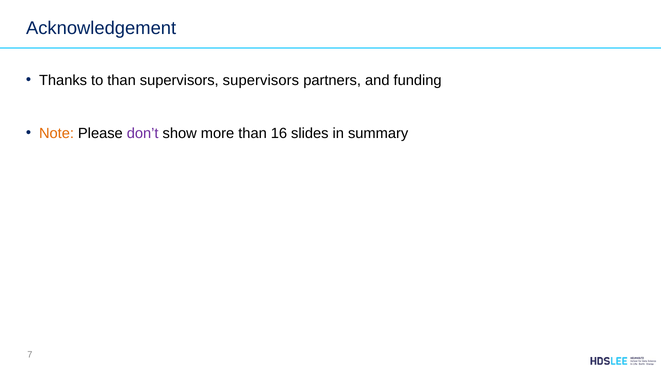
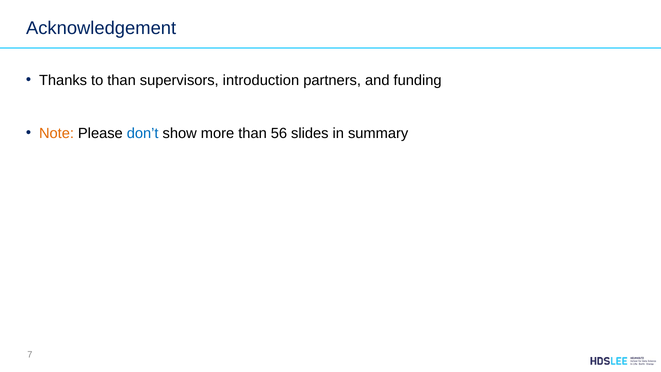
supervisors supervisors: supervisors -> introduction
don’t colour: purple -> blue
16: 16 -> 56
